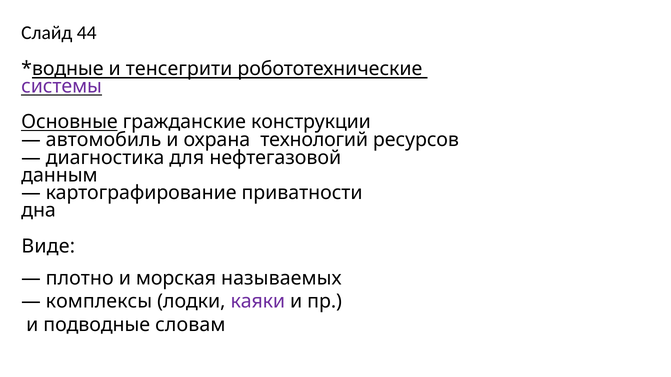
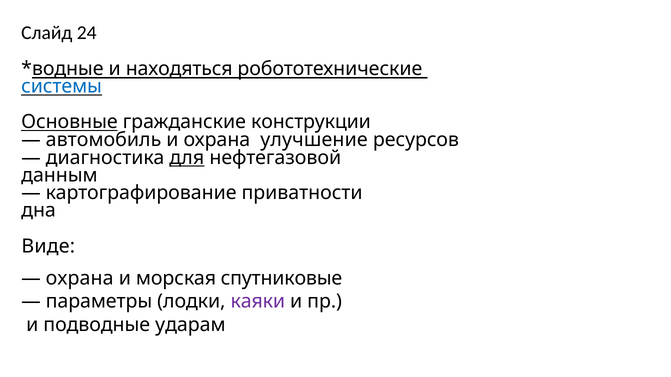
44: 44 -> 24
тенсегрити: тенсегрити -> находяться
системы colour: purple -> blue
технологий: технологий -> улучшение
для underline: none -> present
плотно at (80, 278): плотно -> охрана
называемых: называемых -> спутниковые
комплексы at (99, 302): комплексы -> параметры
словам: словам -> ударам
